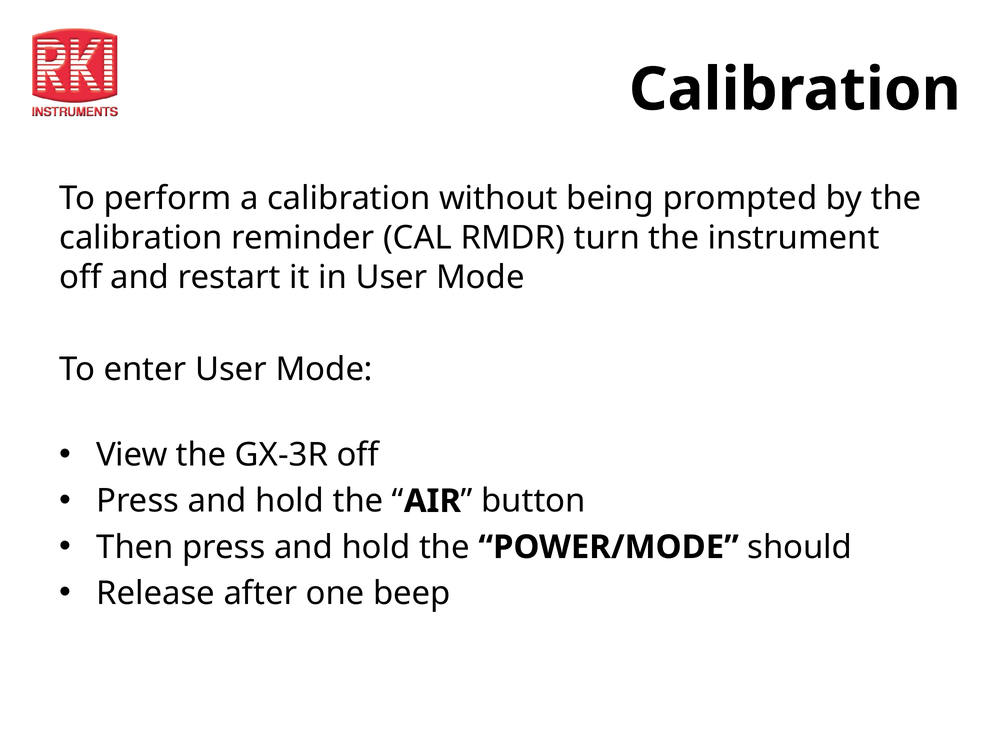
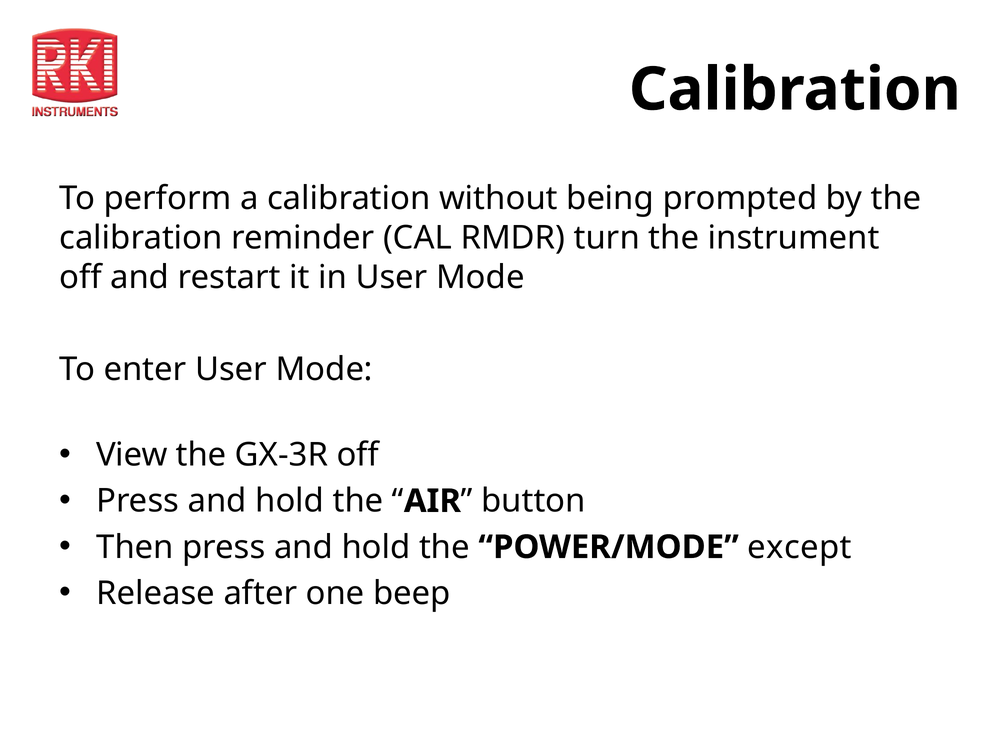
should: should -> except
